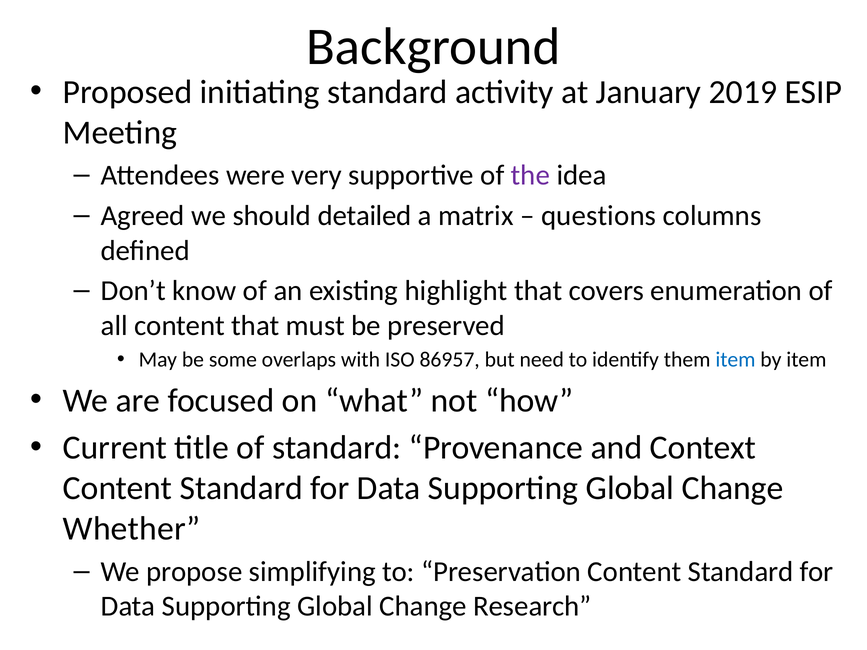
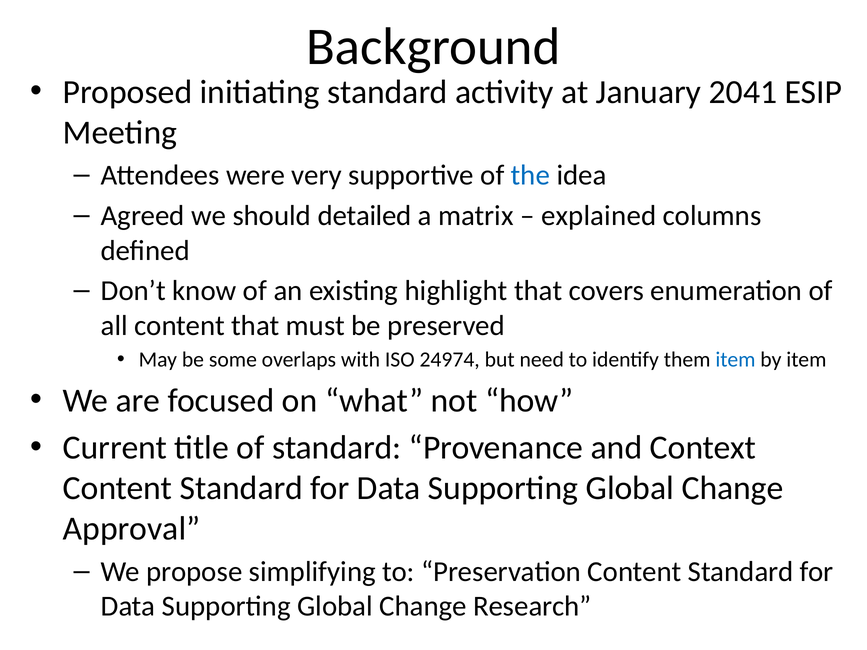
2019: 2019 -> 2041
the colour: purple -> blue
questions: questions -> explained
86957: 86957 -> 24974
Whether: Whether -> Approval
